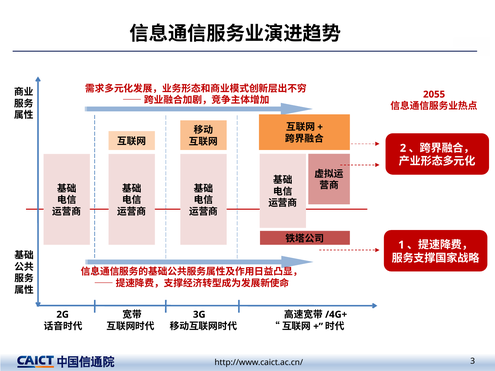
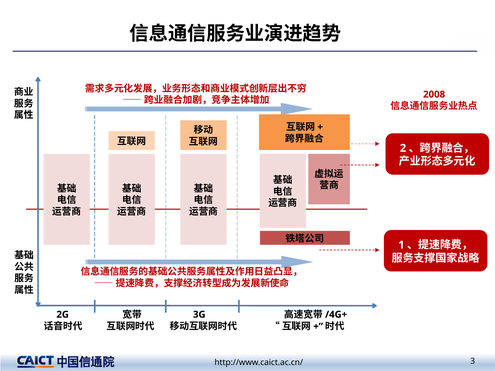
2055: 2055 -> 2008
